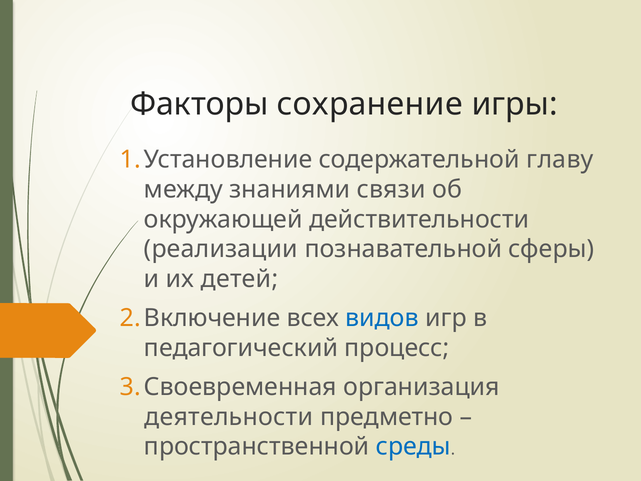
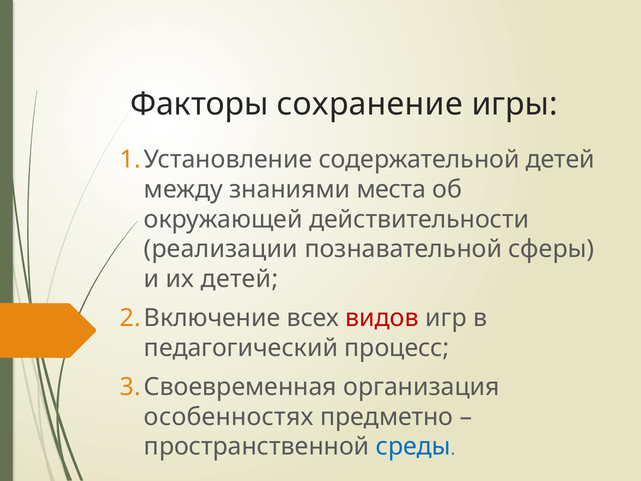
содержательной главу: главу -> детей
связи: связи -> места
видов colour: blue -> red
деятельности: деятельности -> особенностях
